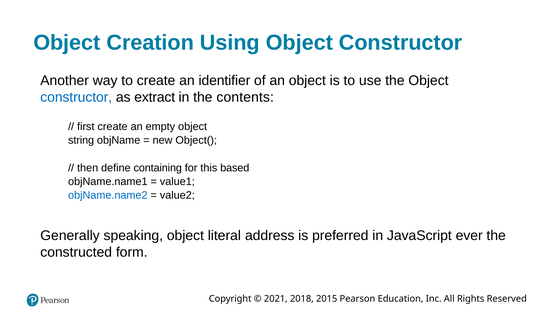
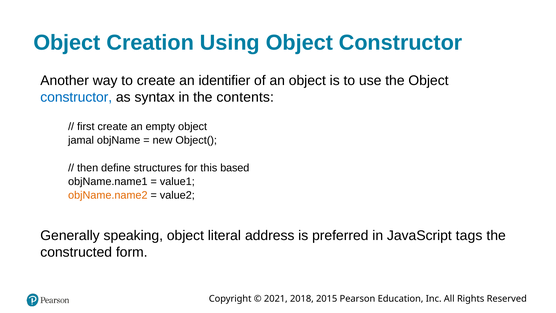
extract: extract -> syntax
string: string -> jamal
containing: containing -> structures
objName.name2 colour: blue -> orange
ever: ever -> tags
